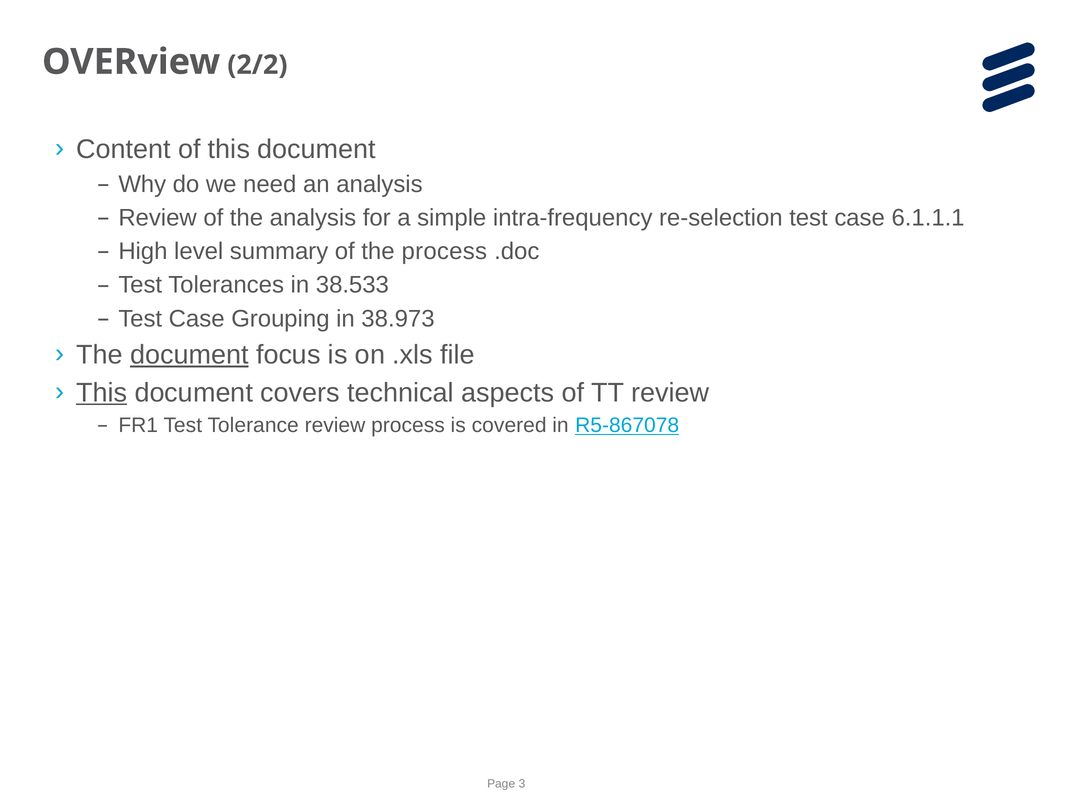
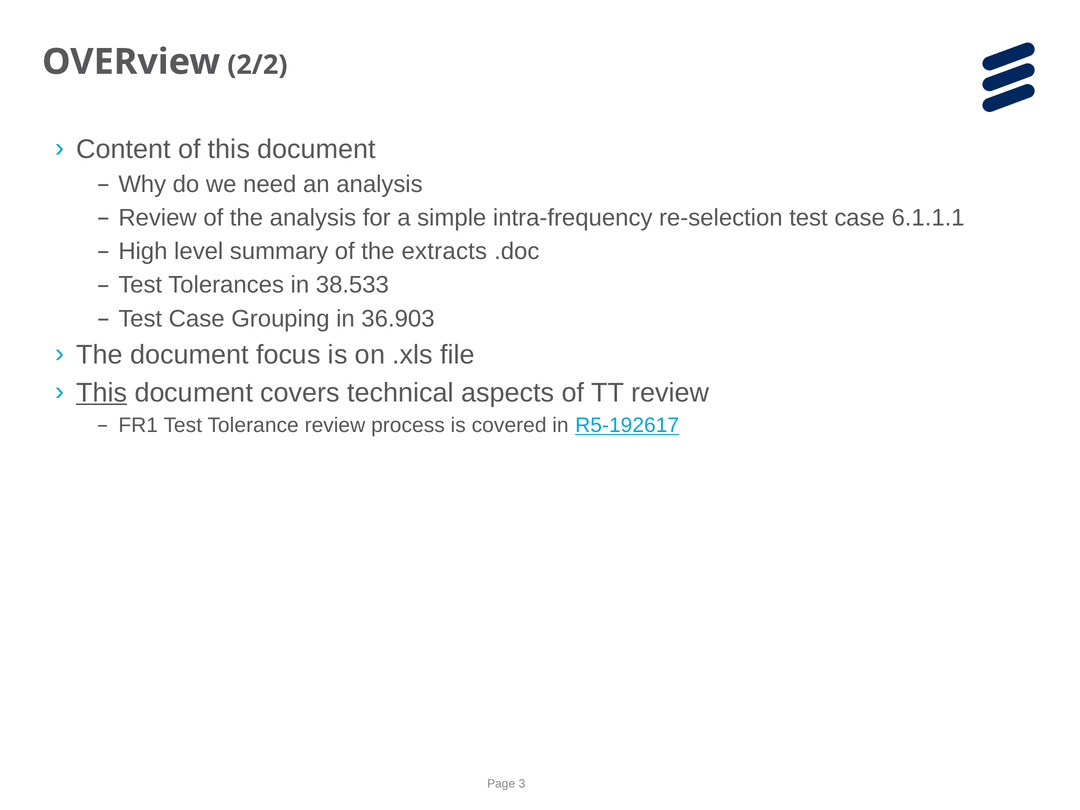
the process: process -> extracts
38.973: 38.973 -> 36.903
document at (189, 355) underline: present -> none
R5-867078: R5-867078 -> R5-192617
